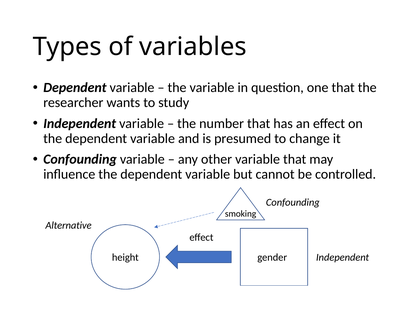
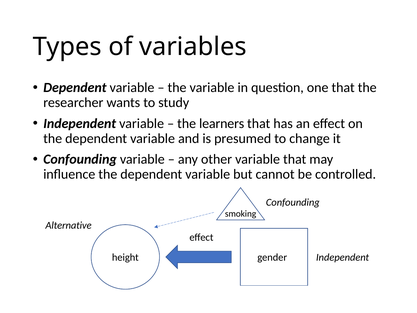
number: number -> learners
